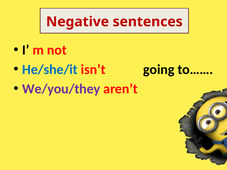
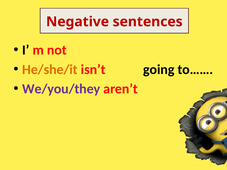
He/she/it colour: blue -> orange
